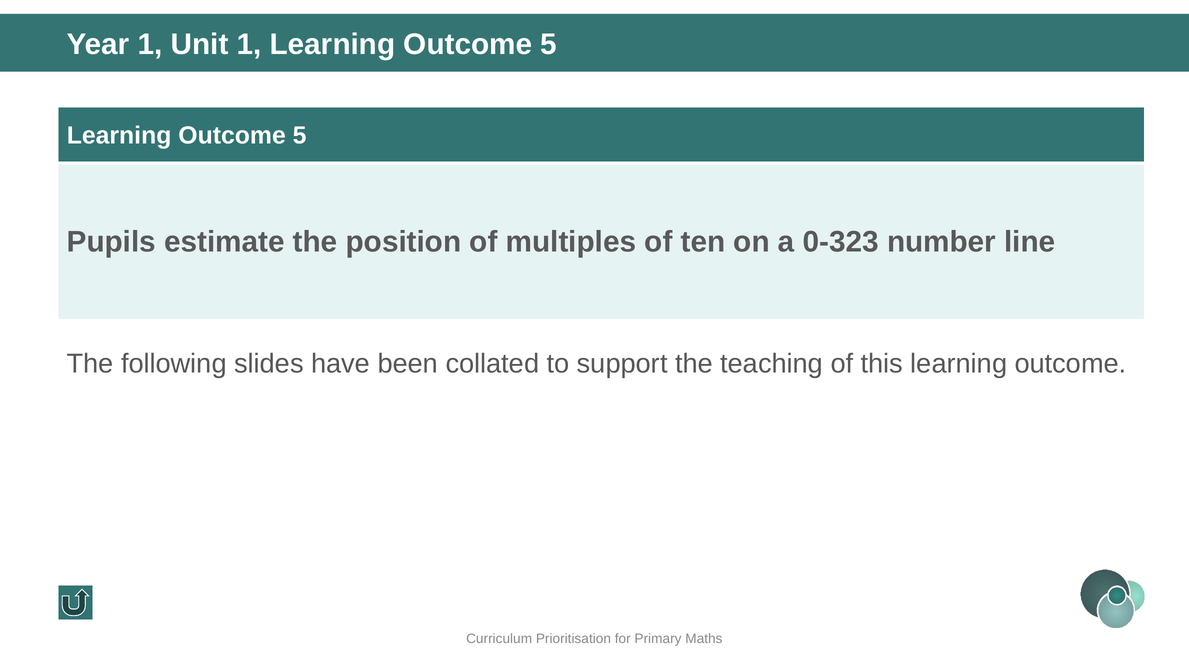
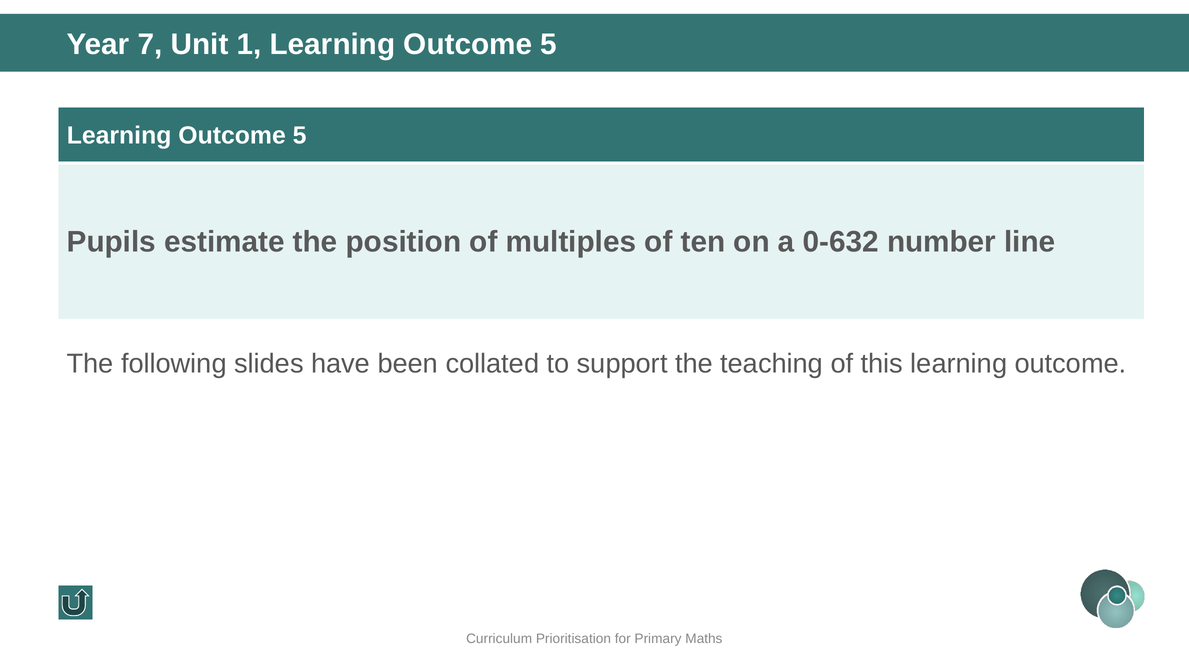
Year 1: 1 -> 7
0-323: 0-323 -> 0-632
